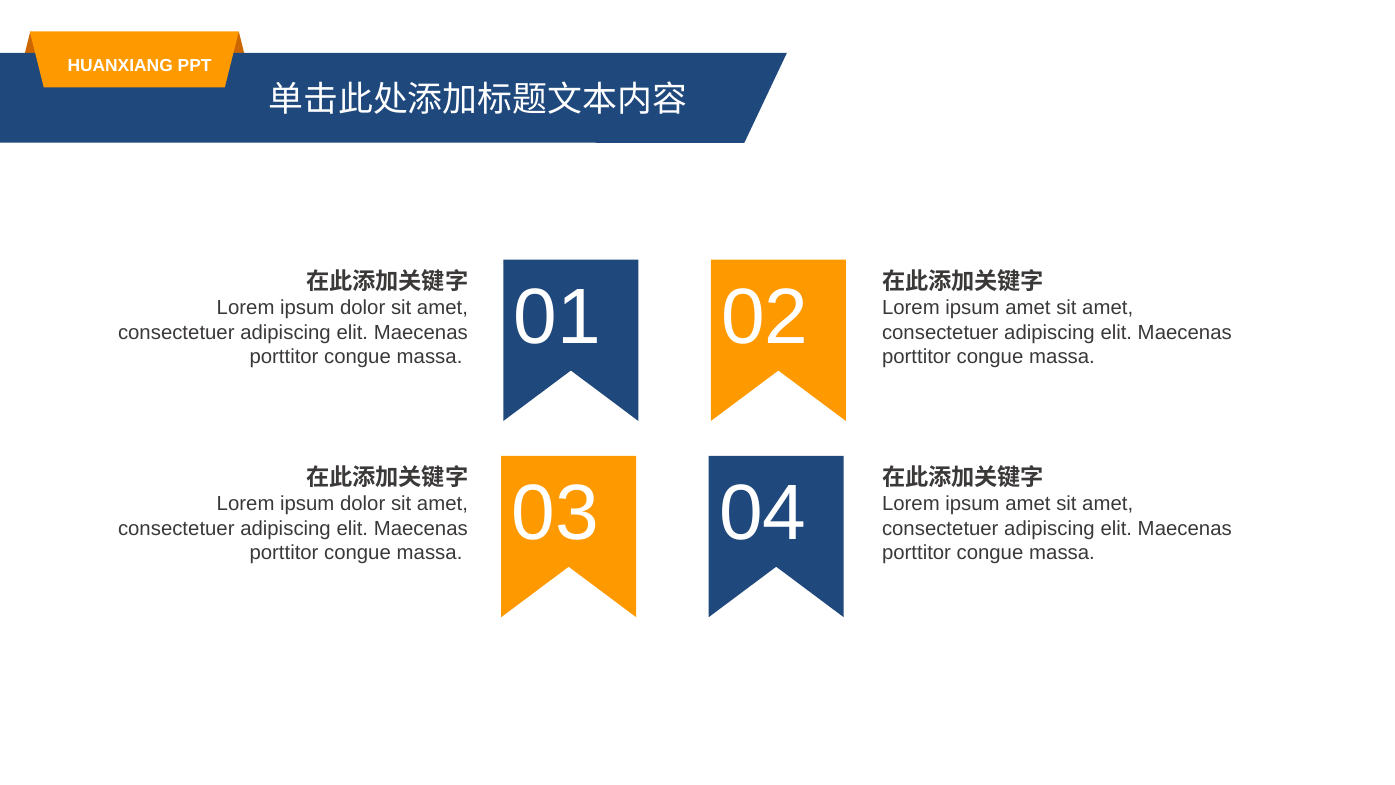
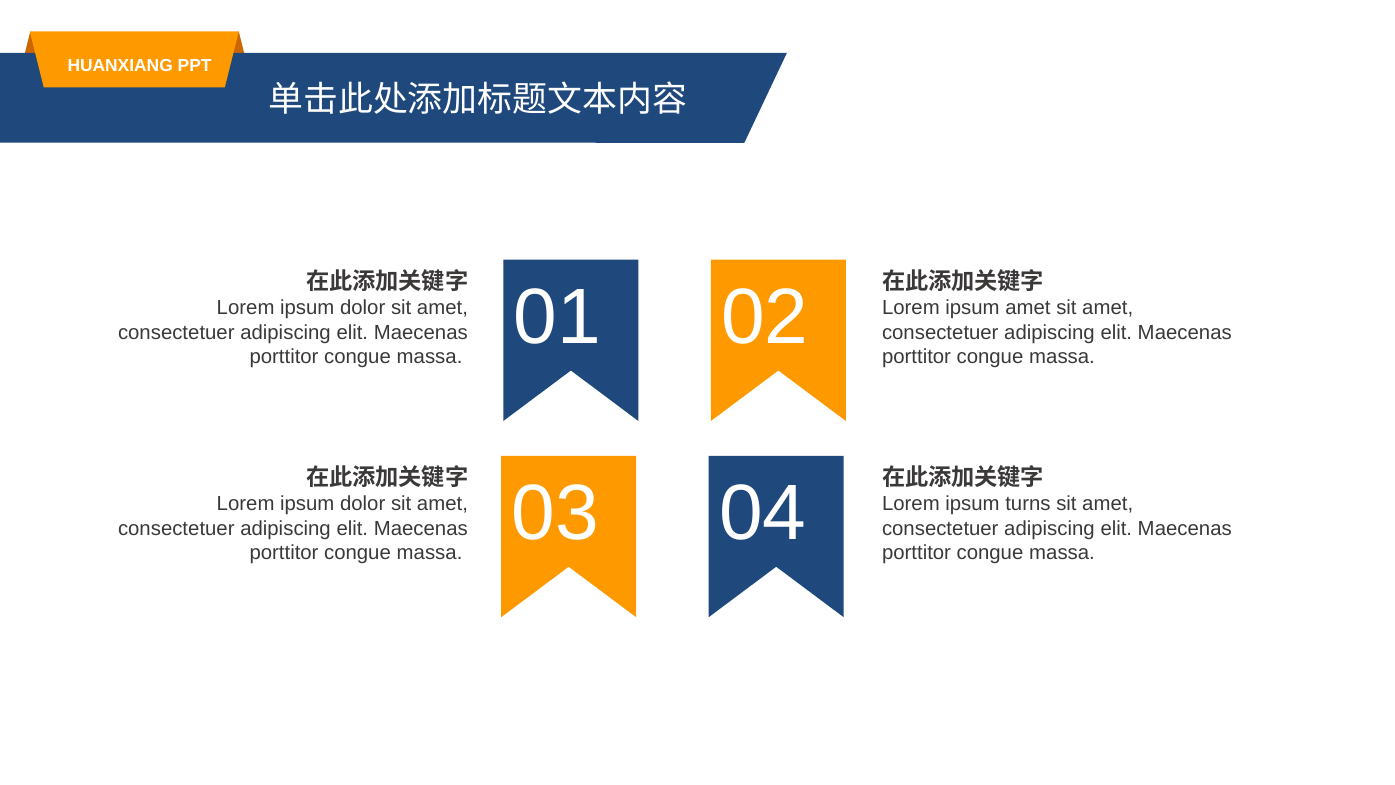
amet at (1028, 504): amet -> turns
